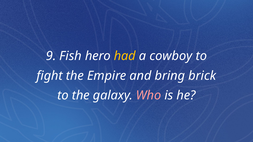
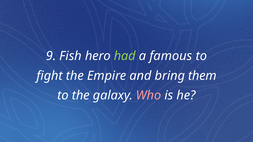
had colour: yellow -> light green
cowboy: cowboy -> famous
brick: brick -> them
